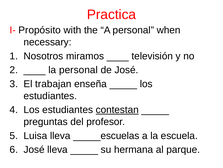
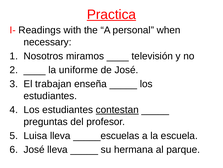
Practica underline: none -> present
Propósito: Propósito -> Readings
la personal: personal -> uniforme
